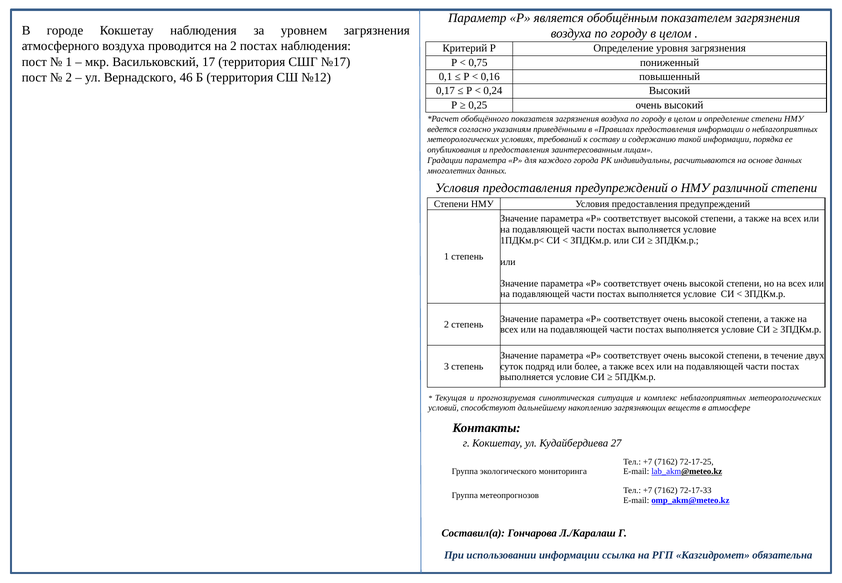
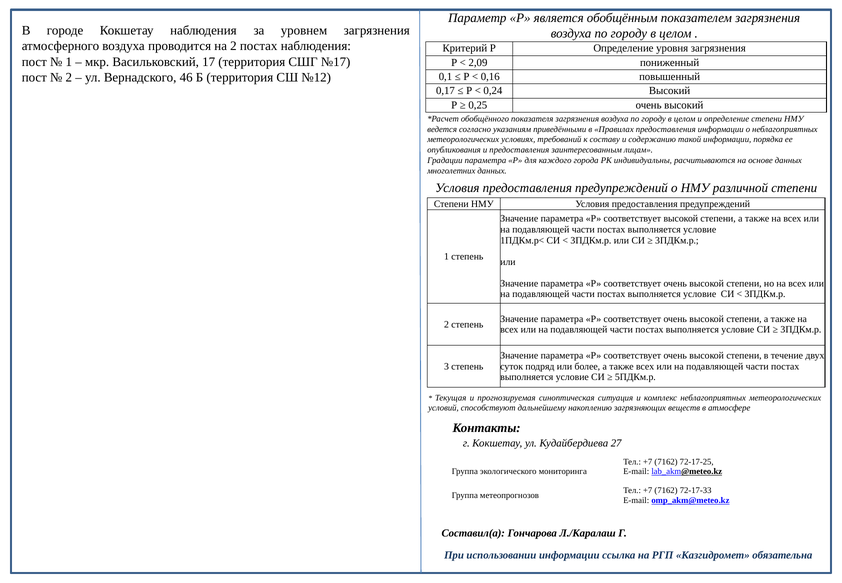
0,75: 0,75 -> 2,09
